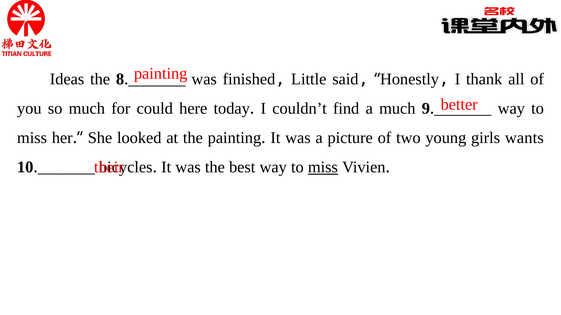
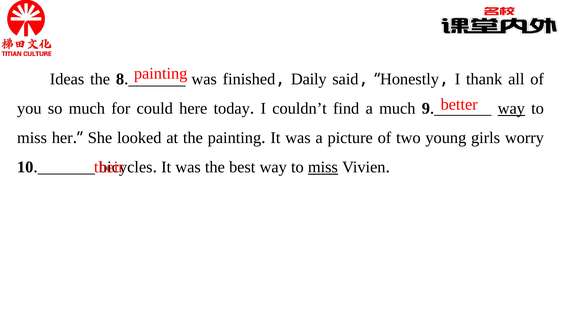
Little: Little -> Daily
way at (511, 109) underline: none -> present
wants: wants -> worry
